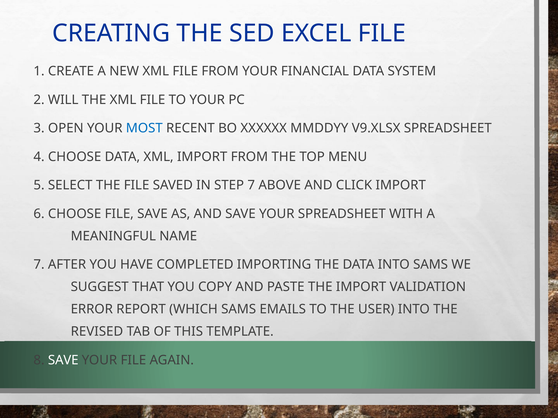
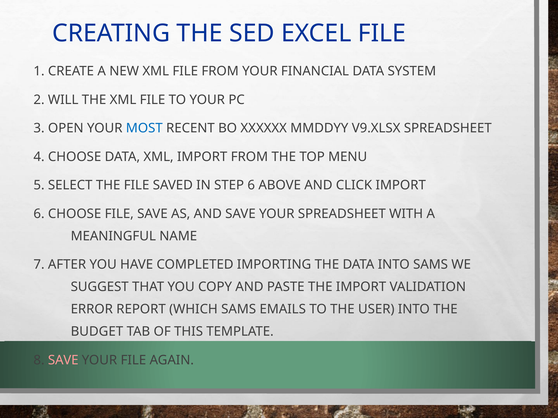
STEP 7: 7 -> 6
REVISED: REVISED -> BUDGET
SAVE at (63, 361) colour: white -> pink
